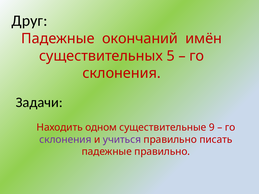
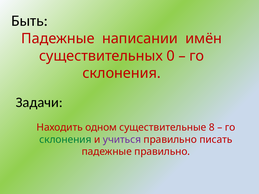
Друг: Друг -> Быть
окончаний: окончаний -> написании
5: 5 -> 0
9: 9 -> 8
склонения at (65, 140) colour: purple -> green
